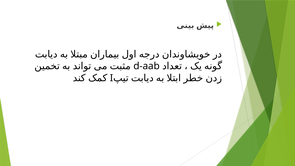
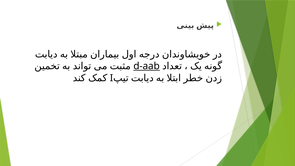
d-aab underline: none -> present
